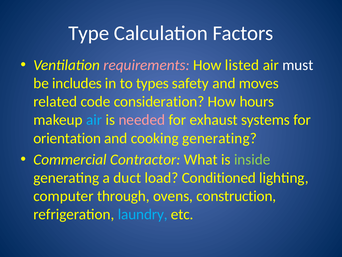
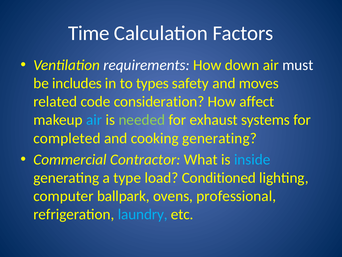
Type: Type -> Time
requirements colour: pink -> white
listed: listed -> down
hours: hours -> affect
needed colour: pink -> light green
orientation: orientation -> completed
inside colour: light green -> light blue
duct: duct -> type
through: through -> ballpark
construction: construction -> professional
